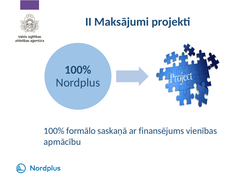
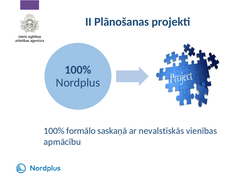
Maksājumi: Maksājumi -> Plānošanas
finansējums: finansējums -> nevalstiskās
